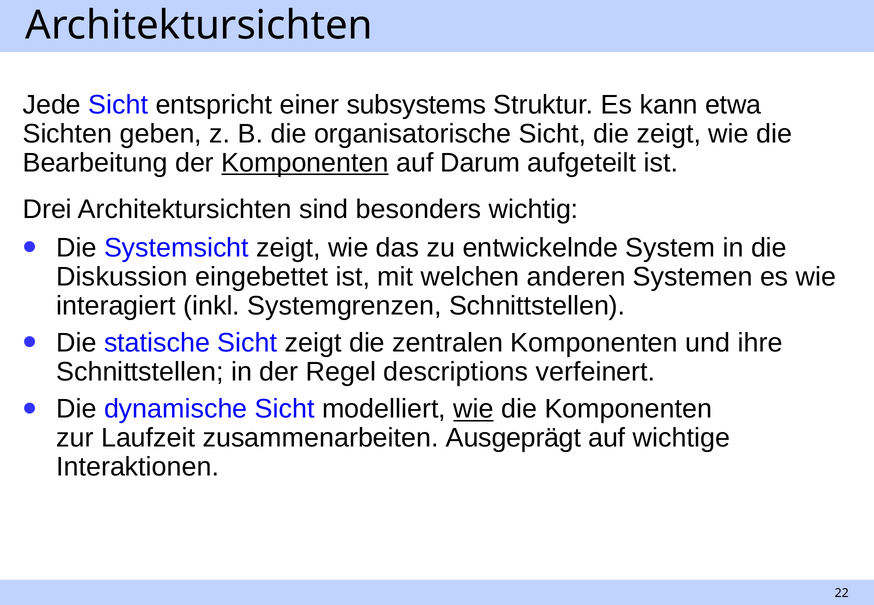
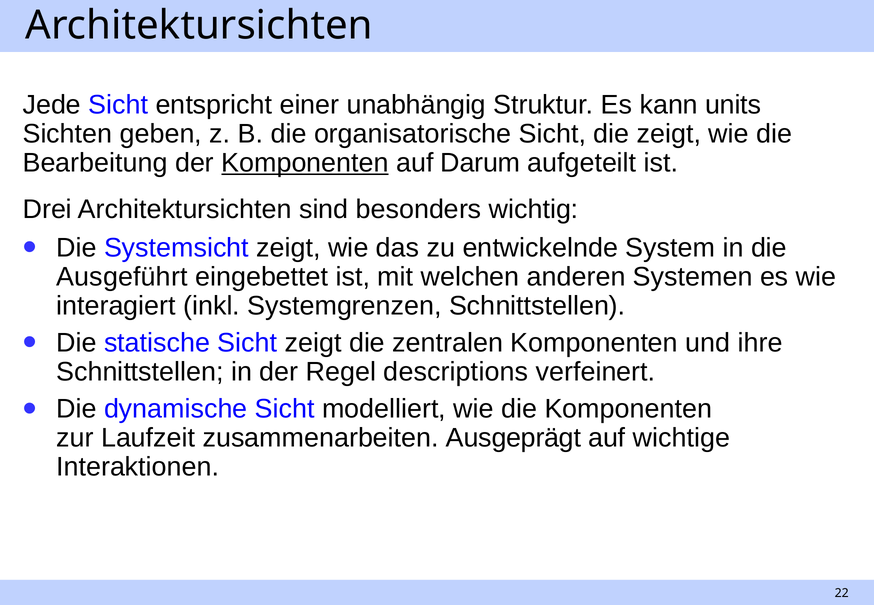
subsystems: subsystems -> unabhängig
etwa: etwa -> units
Diskussion: Diskussion -> Ausgeführt
wie at (474, 409) underline: present -> none
